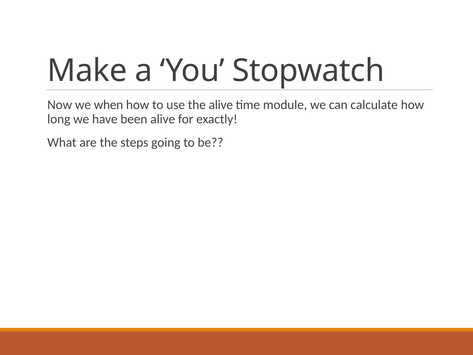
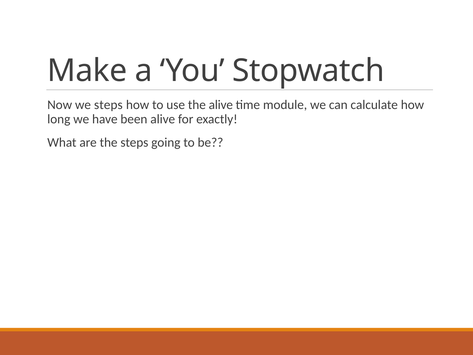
we when: when -> steps
